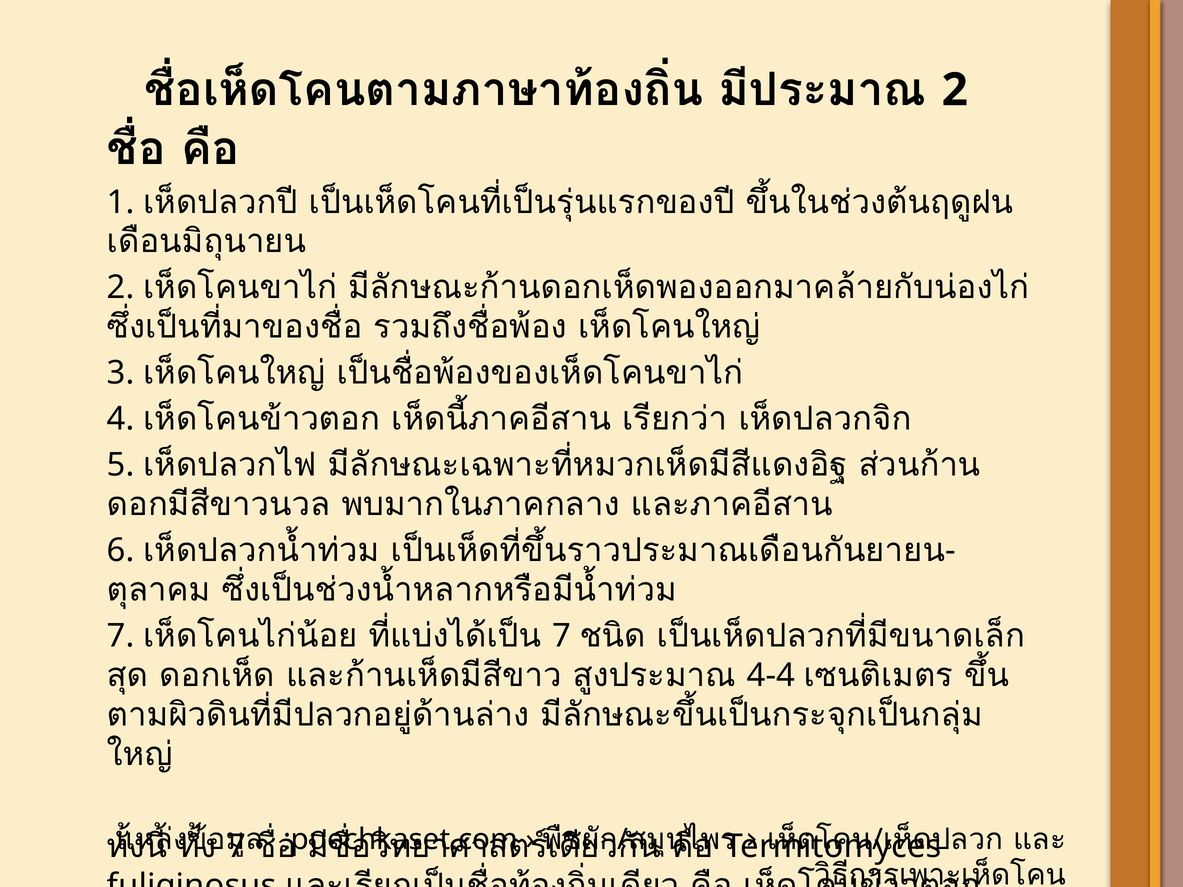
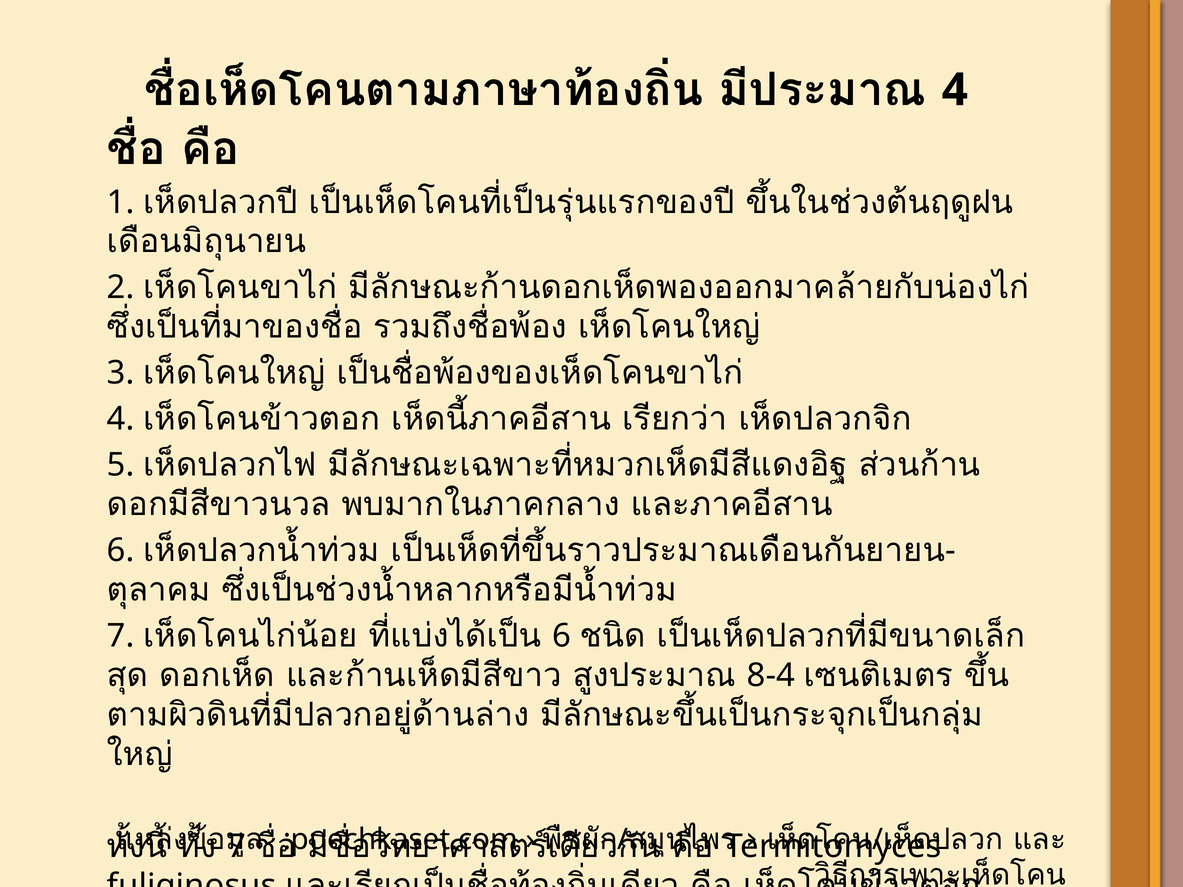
2 at (955, 90): 2 -> 4
7 at (562, 636): 7 -> 6
4-4: 4-4 -> 8-4
